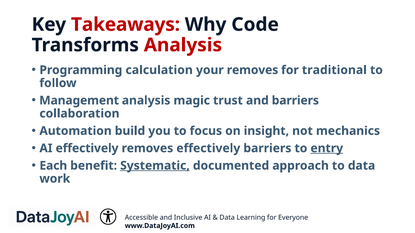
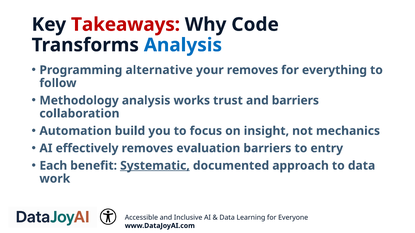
Analysis at (183, 45) colour: red -> blue
calculation: calculation -> alternative
traditional: traditional -> everything
Management: Management -> Methodology
magic: magic -> works
removes effectively: effectively -> evaluation
entry underline: present -> none
